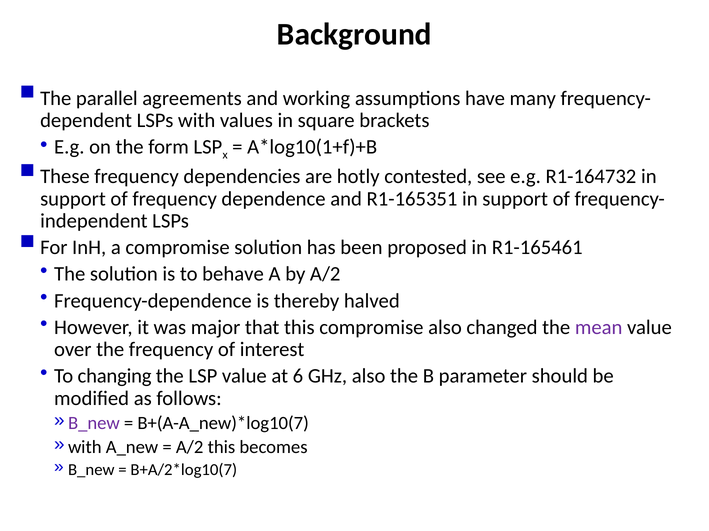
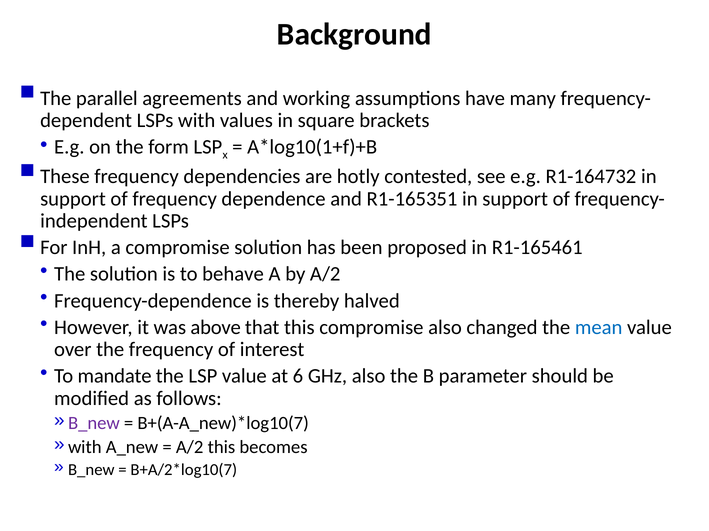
major: major -> above
mean colour: purple -> blue
changing: changing -> mandate
